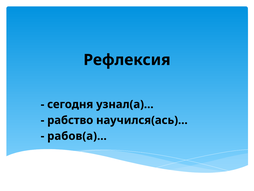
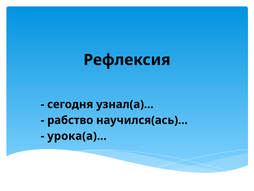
рабов(а)…: рабов(а)… -> урока(а)…
